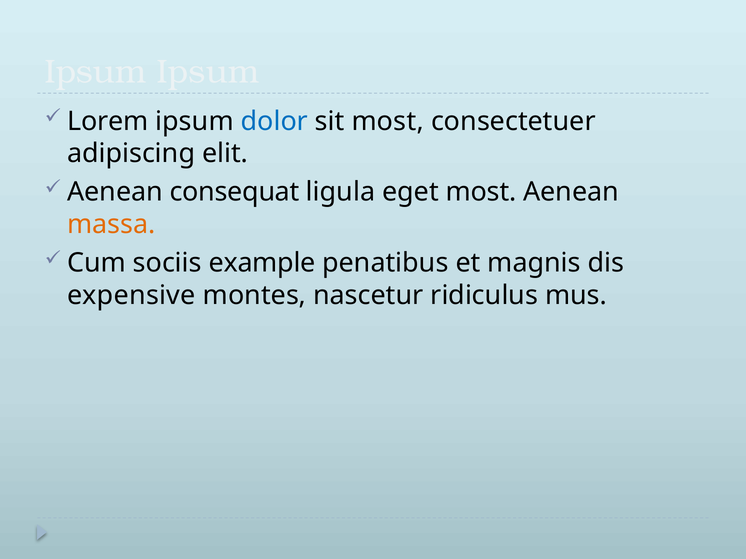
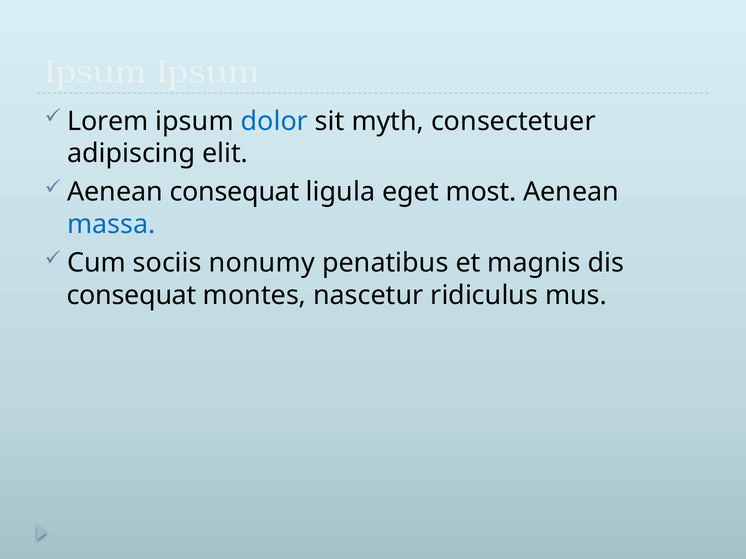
sit most: most -> myth
massa colour: orange -> blue
example: example -> nonumy
expensive at (131, 296): expensive -> consequat
